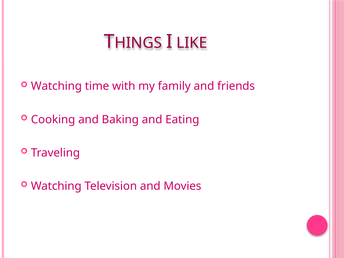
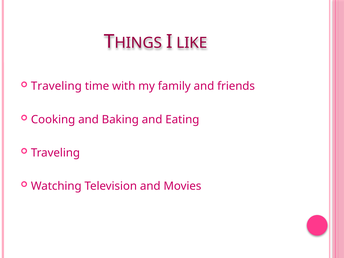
Watching at (56, 86): Watching -> Traveling
